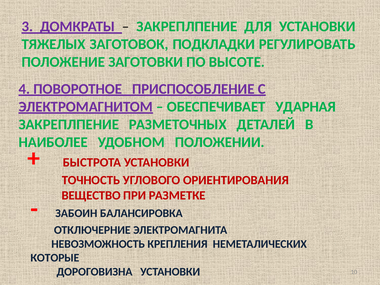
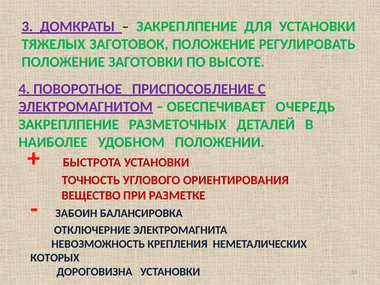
ЗАГОТОВОК ПОДКЛАДКИ: ПОДКЛАДКИ -> ПОЛОЖЕНИЕ
УДАРНАЯ: УДАРНАЯ -> ОЧЕРЕДЬ
КОТОРЫЕ: КОТОРЫЕ -> КОТОРЫХ
